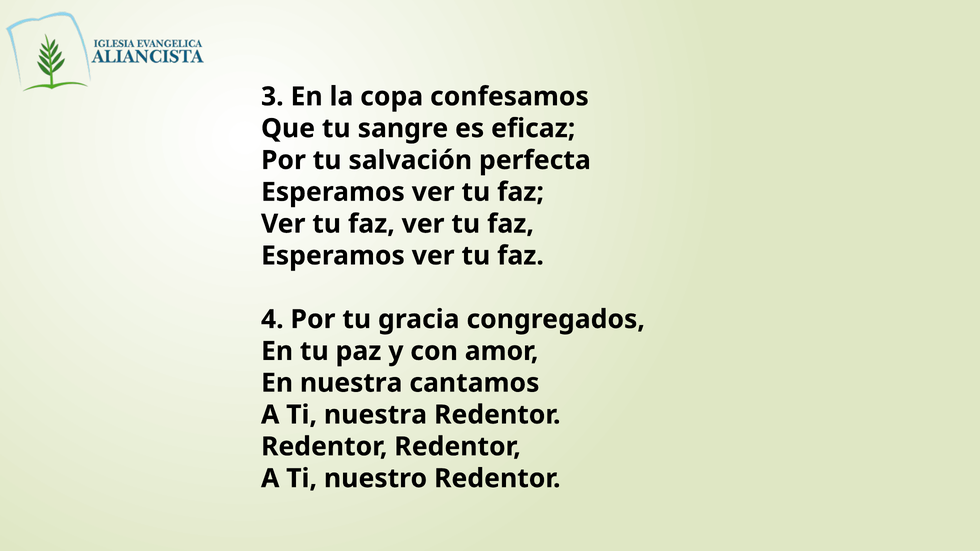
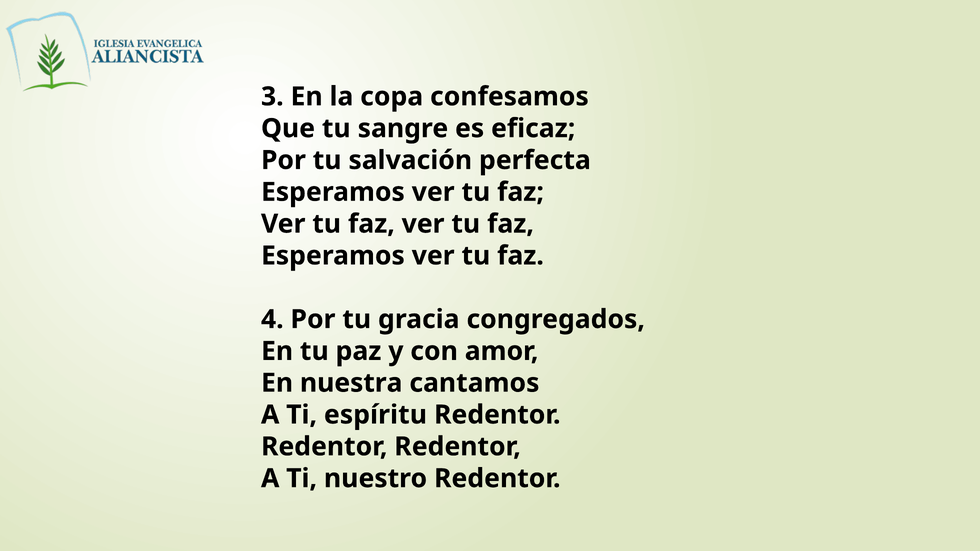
Ti nuestra: nuestra -> espíritu
